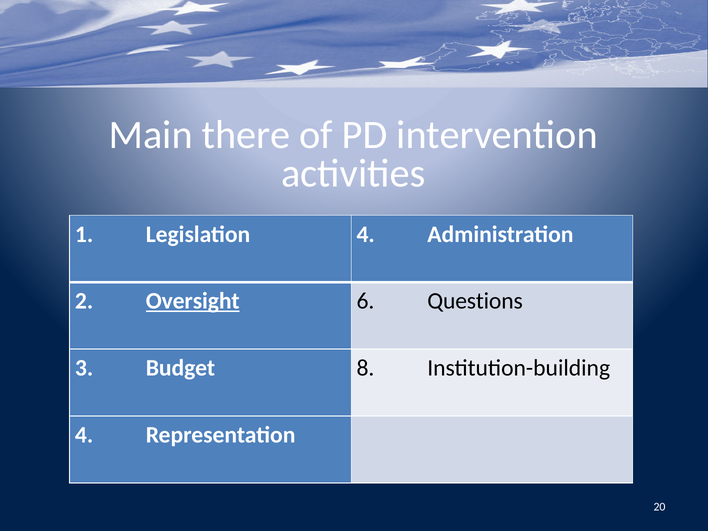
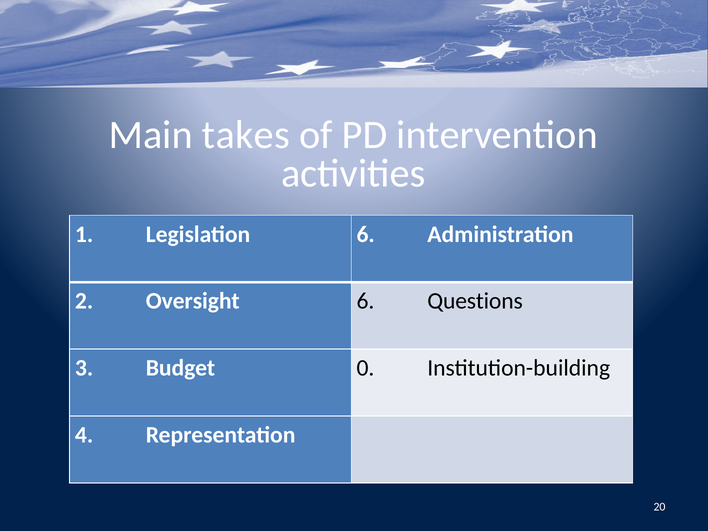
there: there -> takes
Legislation 4: 4 -> 6
Oversight underline: present -> none
8: 8 -> 0
